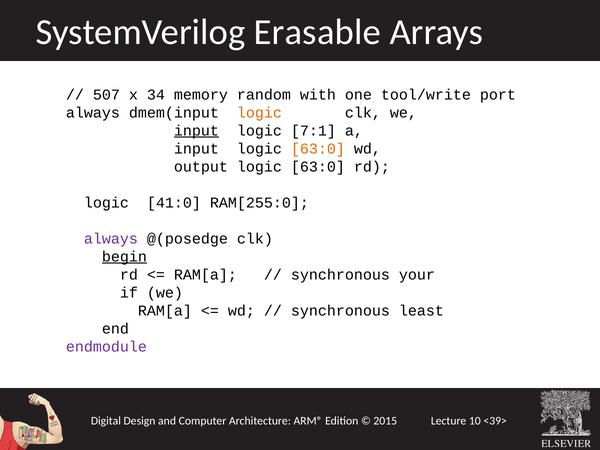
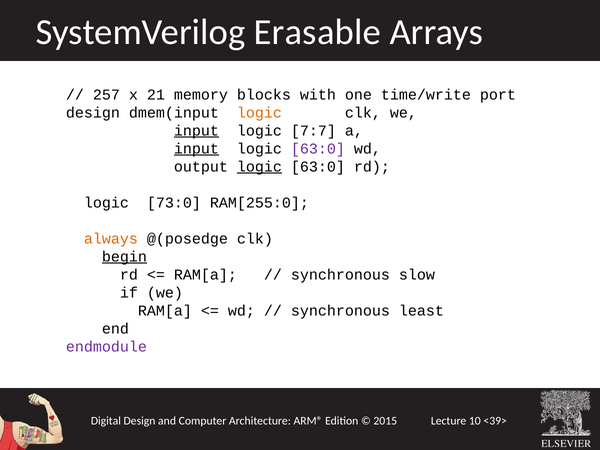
507: 507 -> 257
34: 34 -> 21
random: random -> blocks
tool/write: tool/write -> time/write
always at (93, 113): always -> design
7:1: 7:1 -> 7:7
input at (196, 149) underline: none -> present
63:0 at (318, 149) colour: orange -> purple
logic at (259, 167) underline: none -> present
41:0: 41:0 -> 73:0
always at (111, 239) colour: purple -> orange
your: your -> slow
